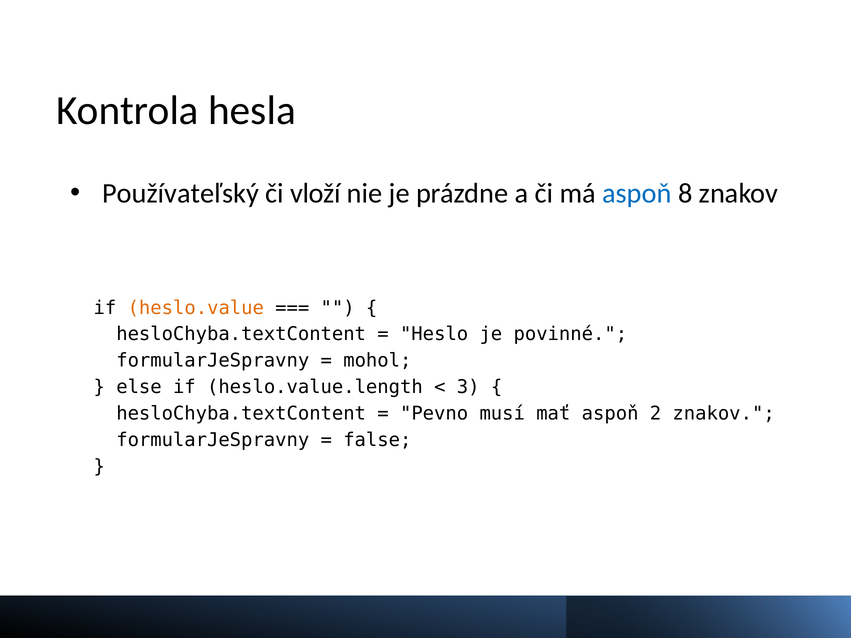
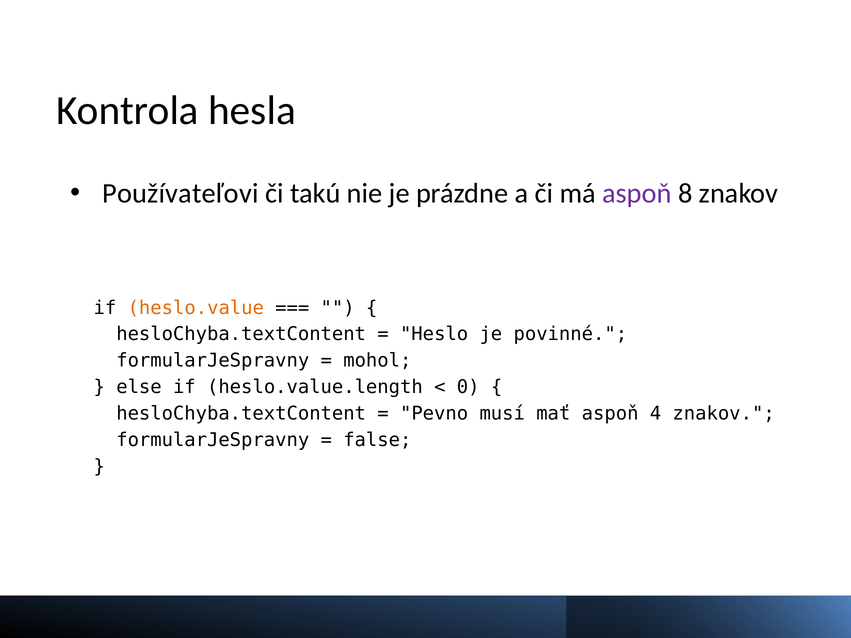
Používateľský: Používateľský -> Používateľovi
vloží: vloží -> takú
aspoň at (637, 193) colour: blue -> purple
3: 3 -> 0
2: 2 -> 4
